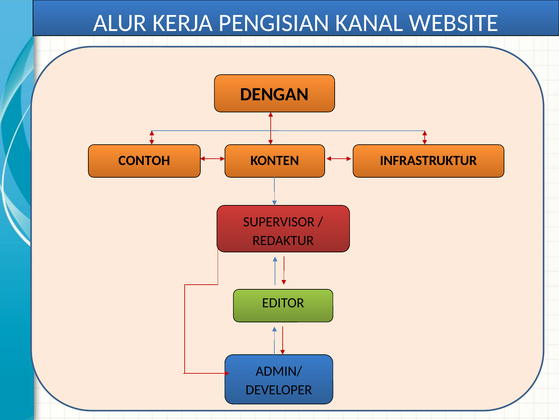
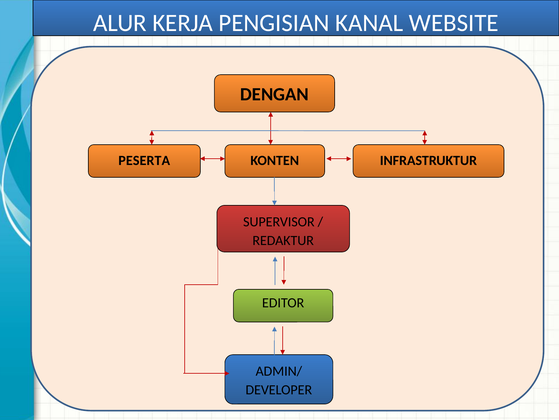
CONTOH: CONTOH -> PESERTA
